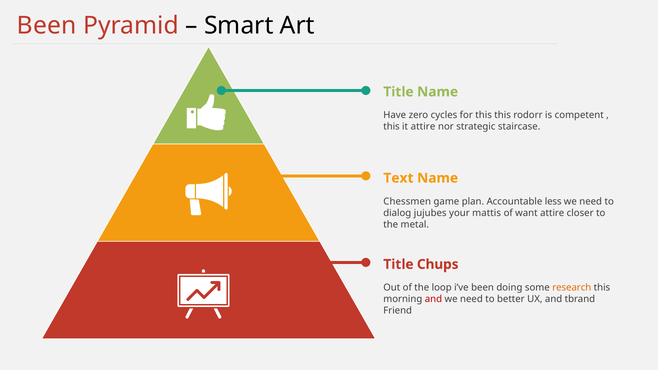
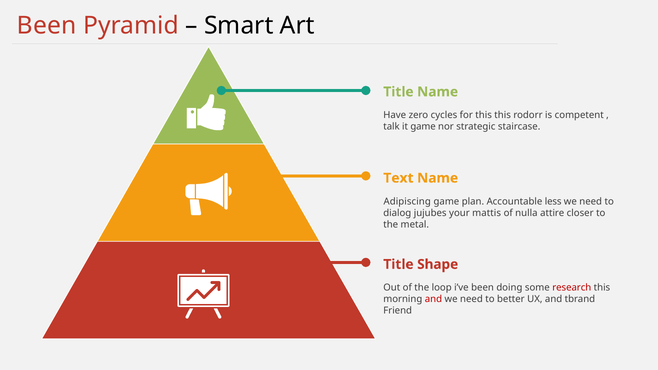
this at (391, 127): this -> talk
it attire: attire -> game
Chessmen: Chessmen -> Adipiscing
want: want -> nulla
Chups: Chups -> Shape
research colour: orange -> red
